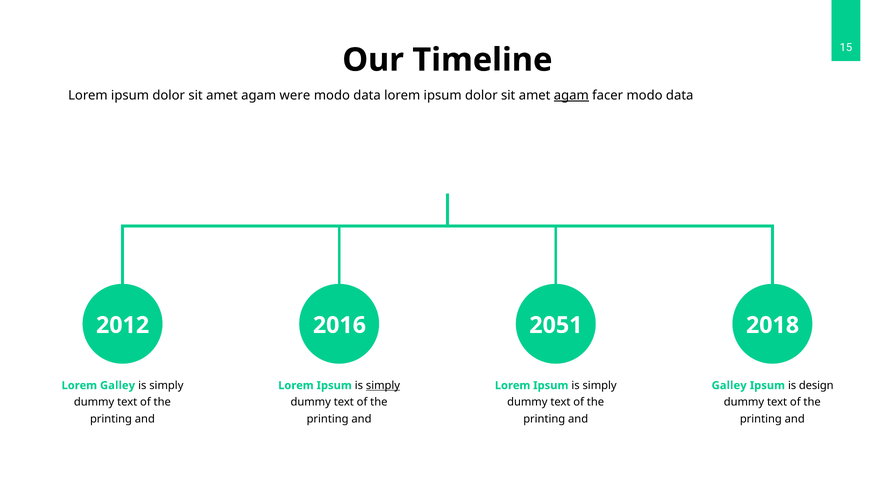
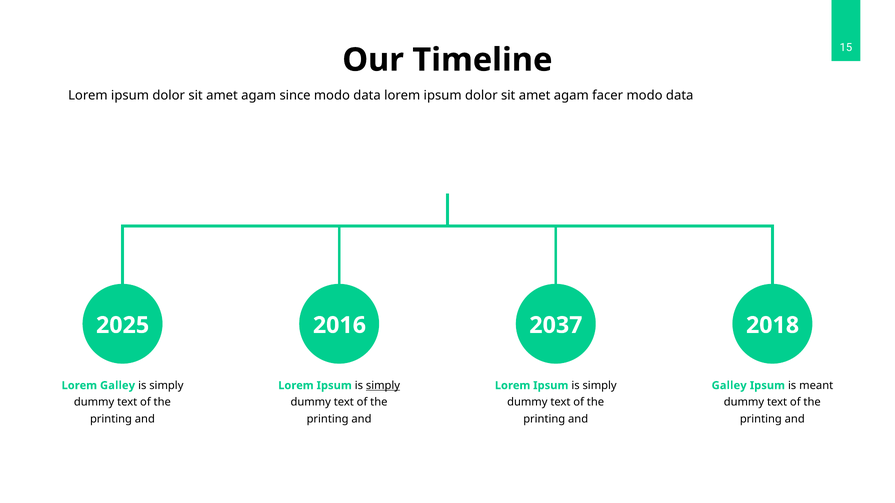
were: were -> since
agam at (571, 95) underline: present -> none
2012: 2012 -> 2025
2051: 2051 -> 2037
design: design -> meant
